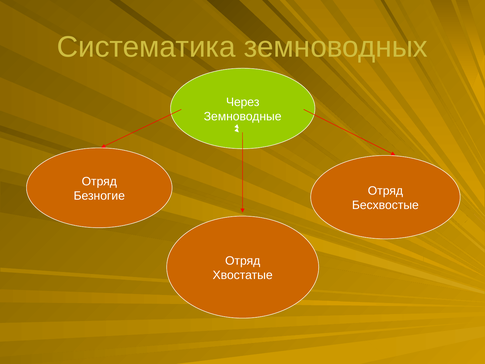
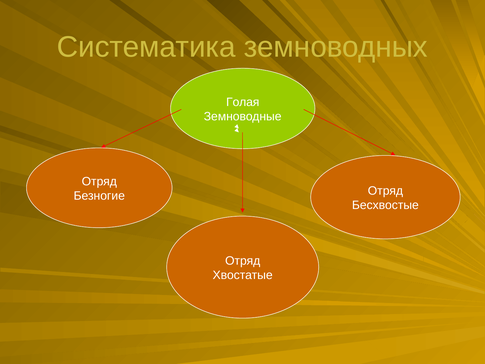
Через: Через -> Голая
